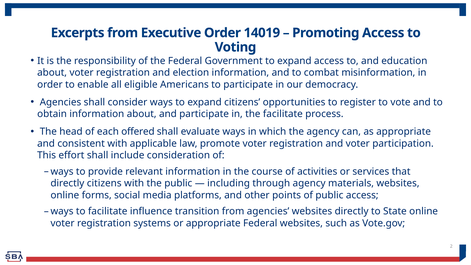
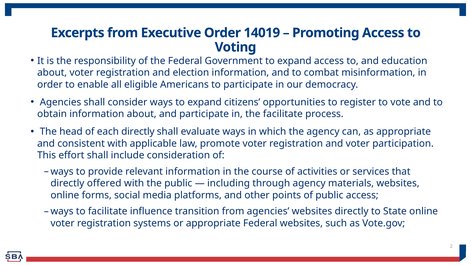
each offered: offered -> directly
directly citizens: citizens -> offered
